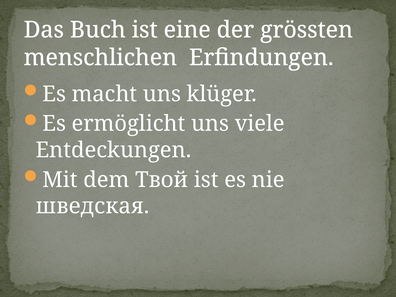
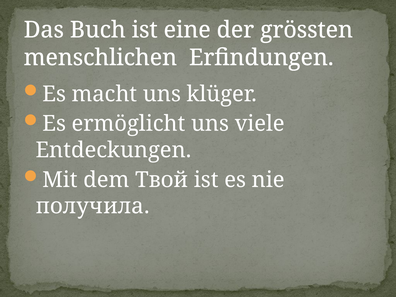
шведская: шведская -> получила
